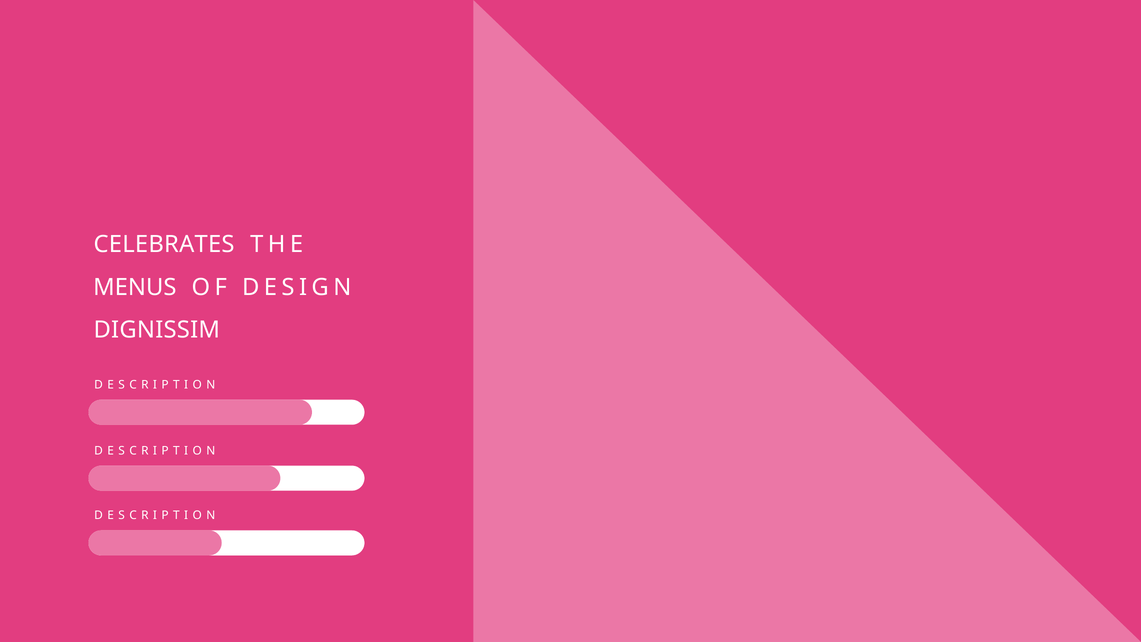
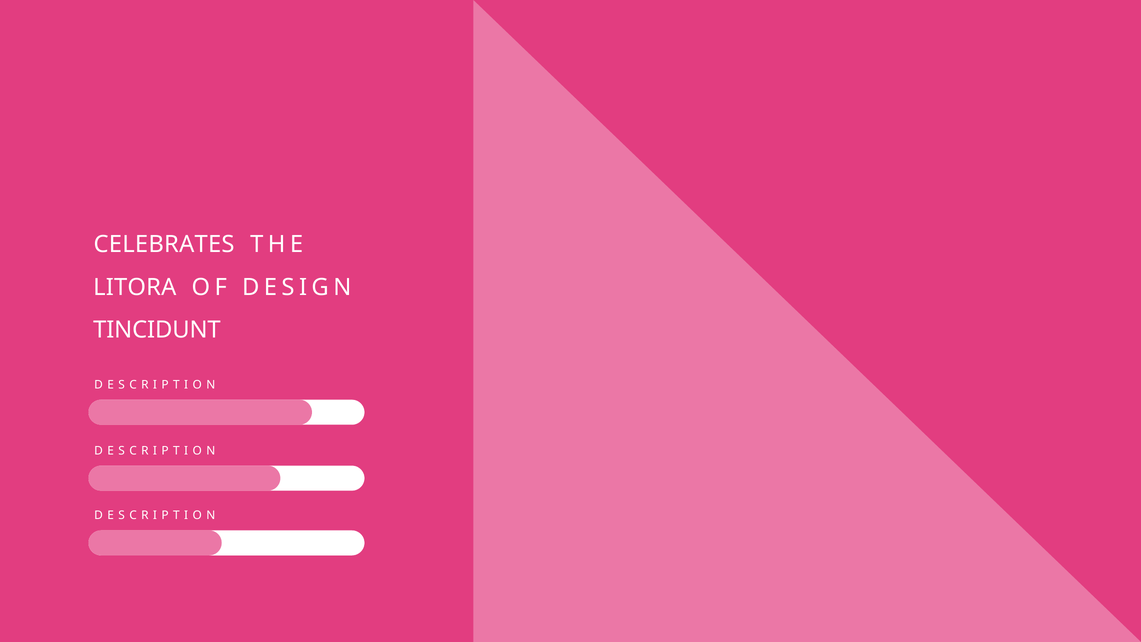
MENUS: MENUS -> LITORA
DIGNISSIM: DIGNISSIM -> TINCIDUNT
